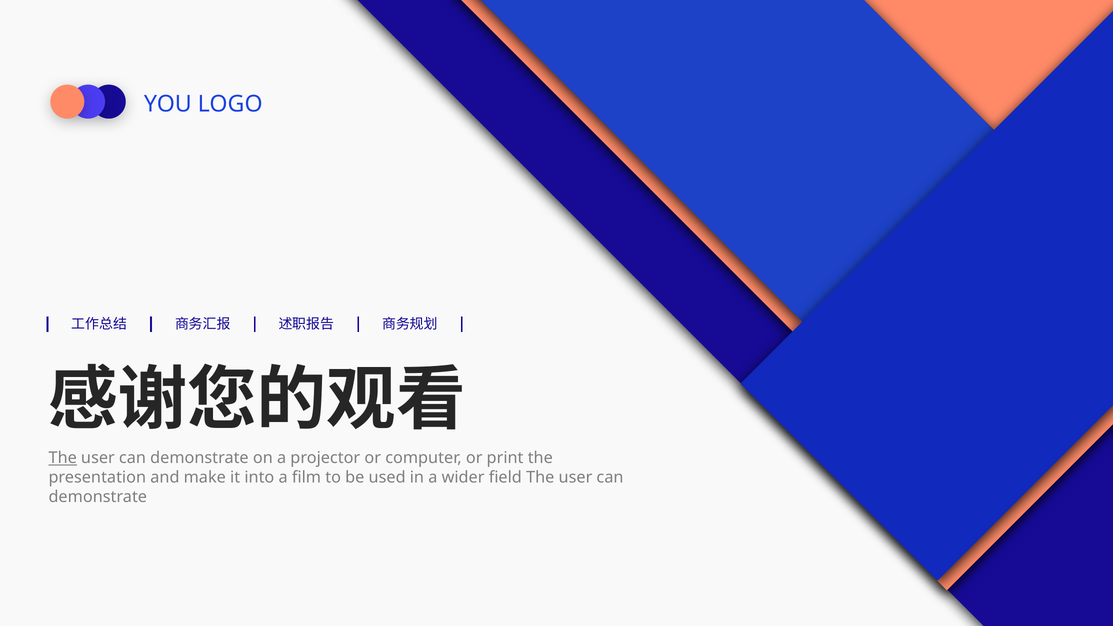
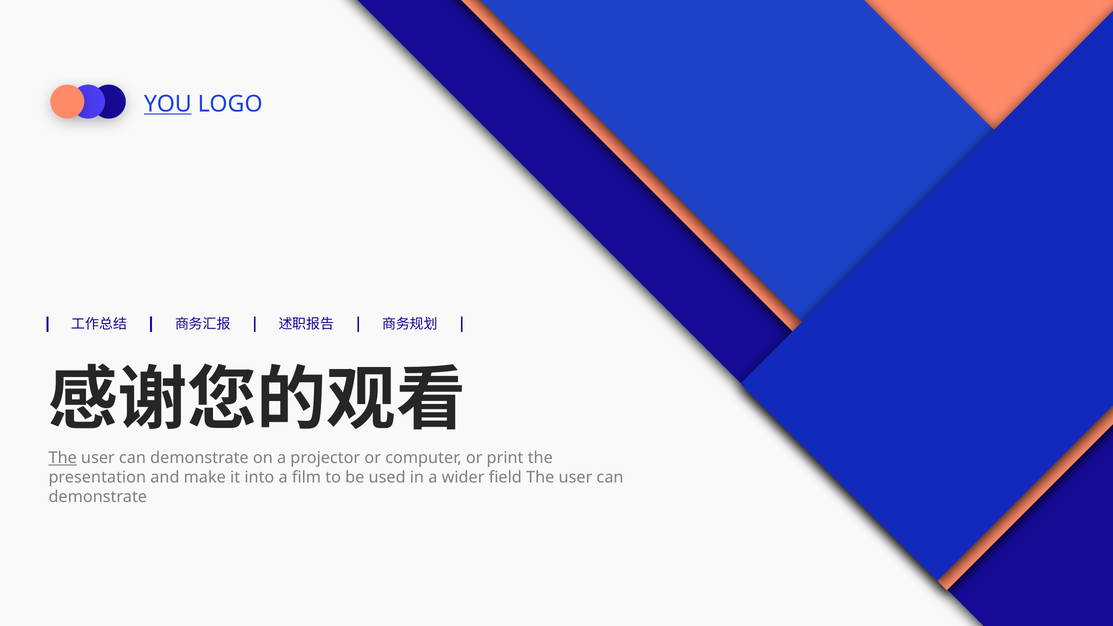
YOU underline: none -> present
